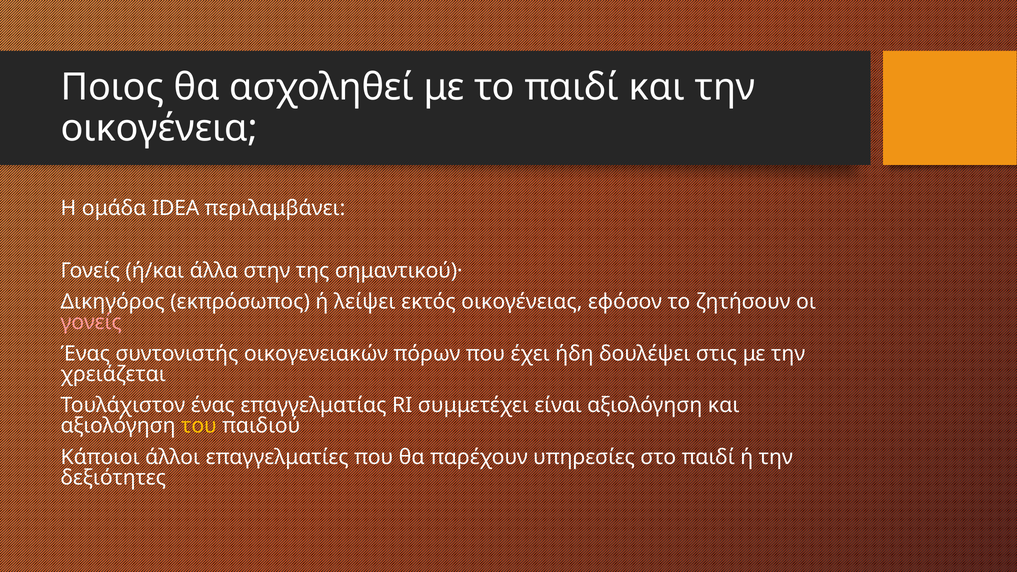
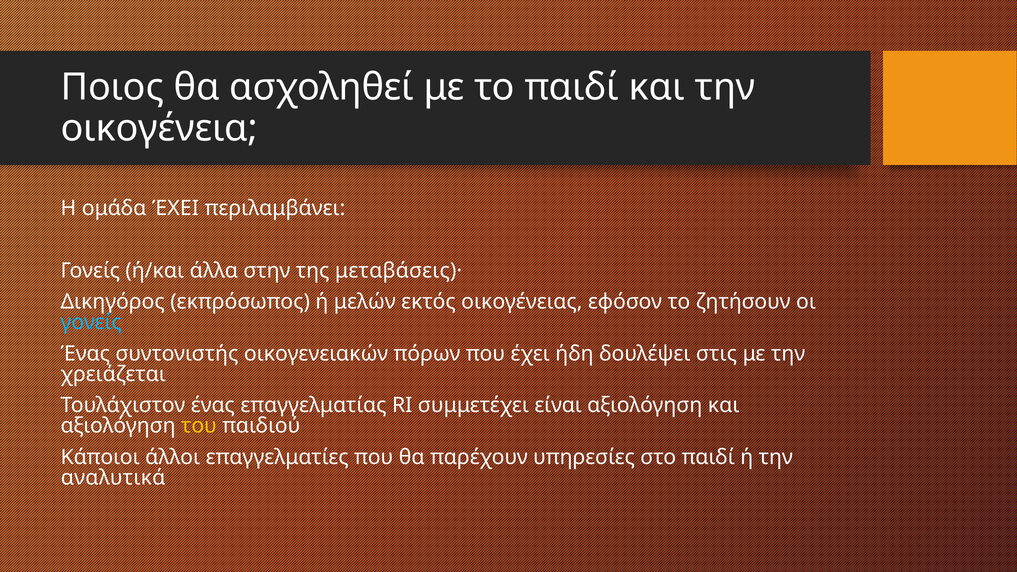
ομάδα IDEA: IDEA -> ΈΧΕΙ
σημαντικού)·: σημαντικού)· -> μεταβάσεις)·
λείψει: λείψει -> μελών
γονείς at (91, 322) colour: pink -> light blue
δεξιότητες: δεξιότητες -> αναλυτικά
